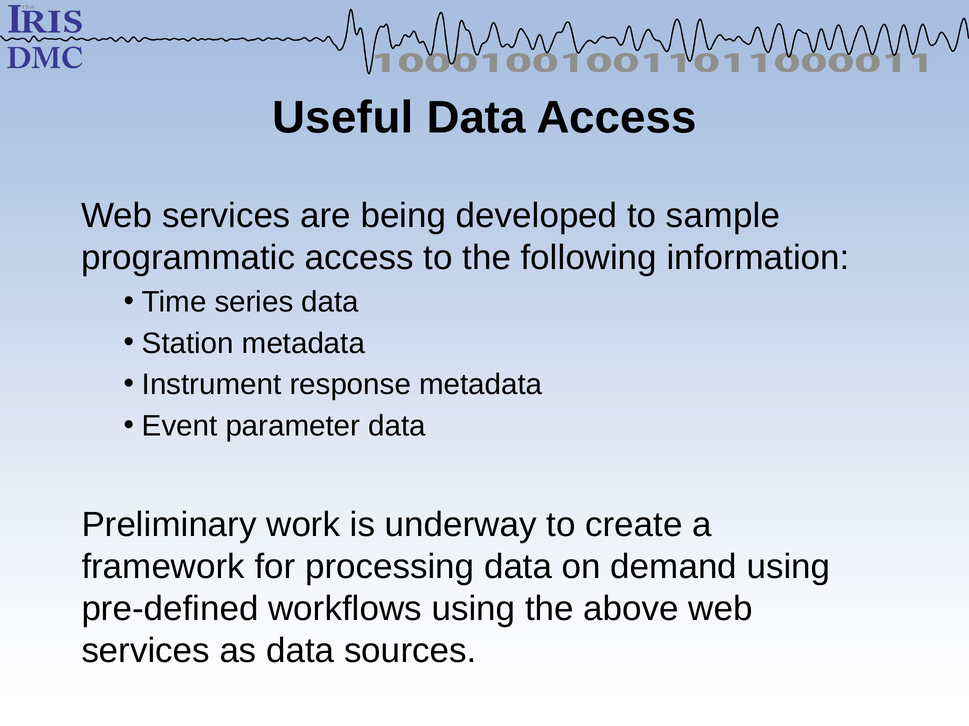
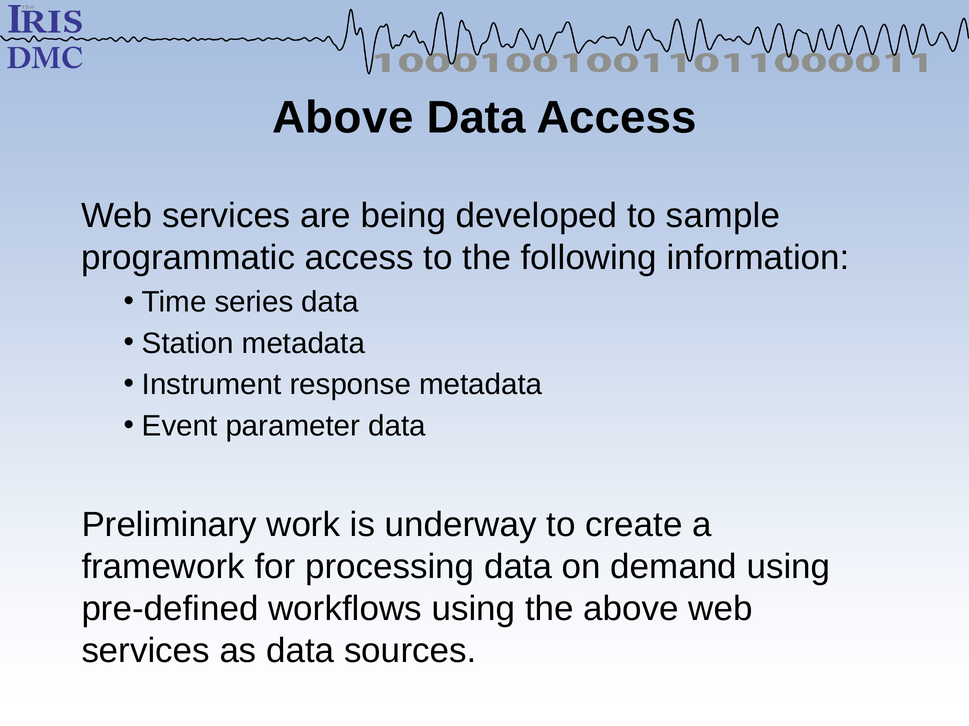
Useful at (343, 118): Useful -> Above
